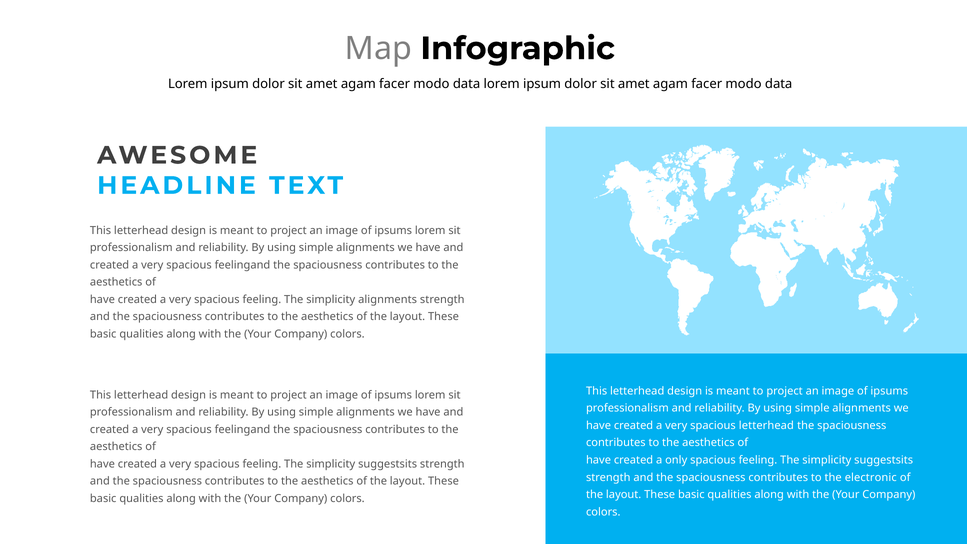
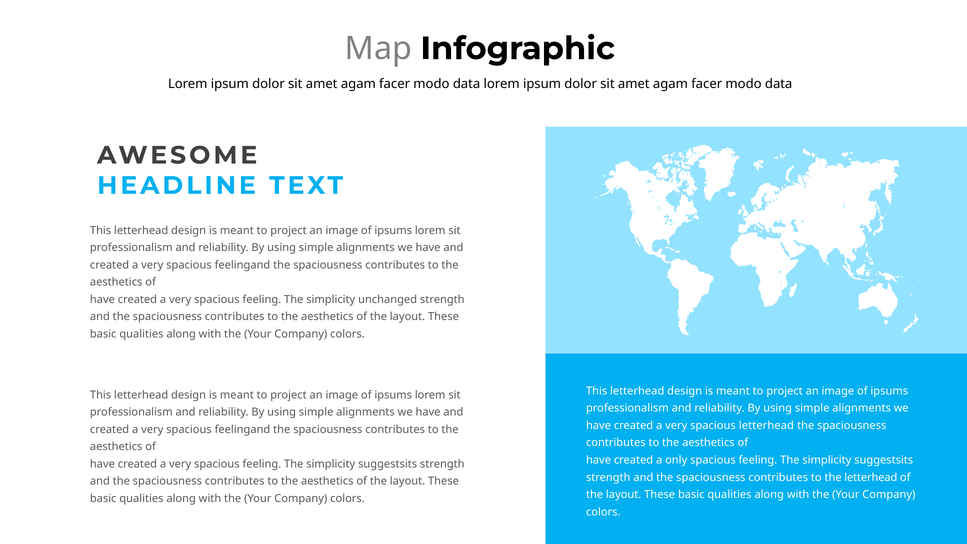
simplicity alignments: alignments -> unchanged
the electronic: electronic -> letterhead
